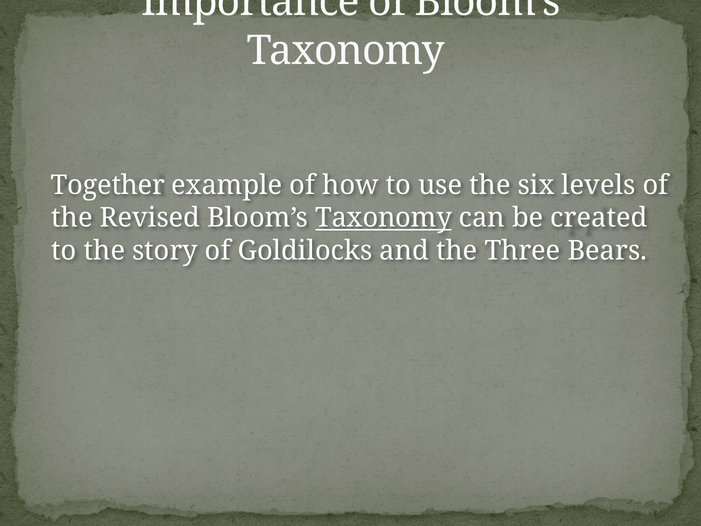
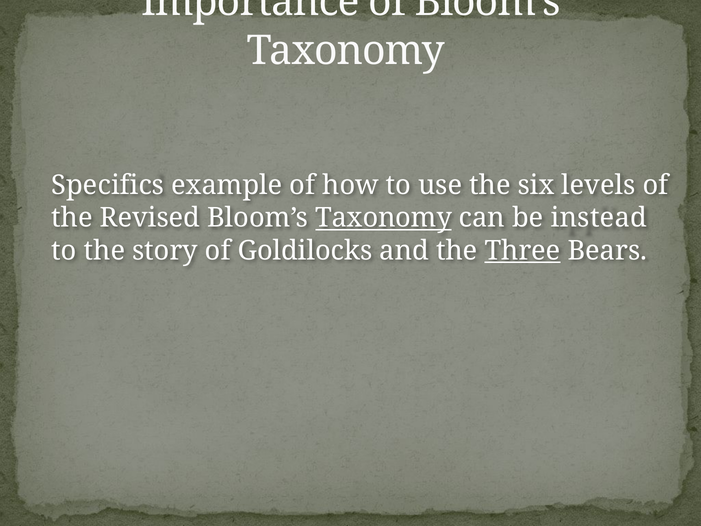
Together: Together -> Specifics
created: created -> instead
Three underline: none -> present
